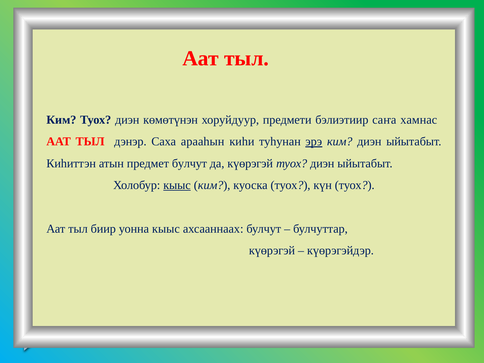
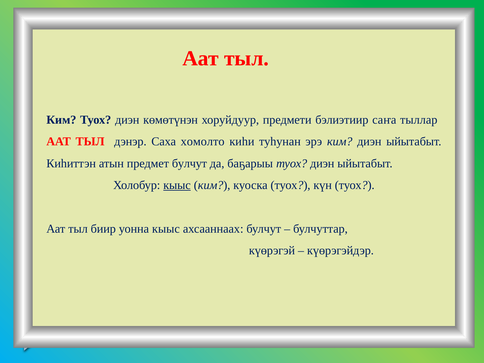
хамнас: хамнас -> тыллар
арааһын: арааһын -> хомолто
эрэ underline: present -> none
да күөрэгэй: күөрэгэй -> баҕарыы
